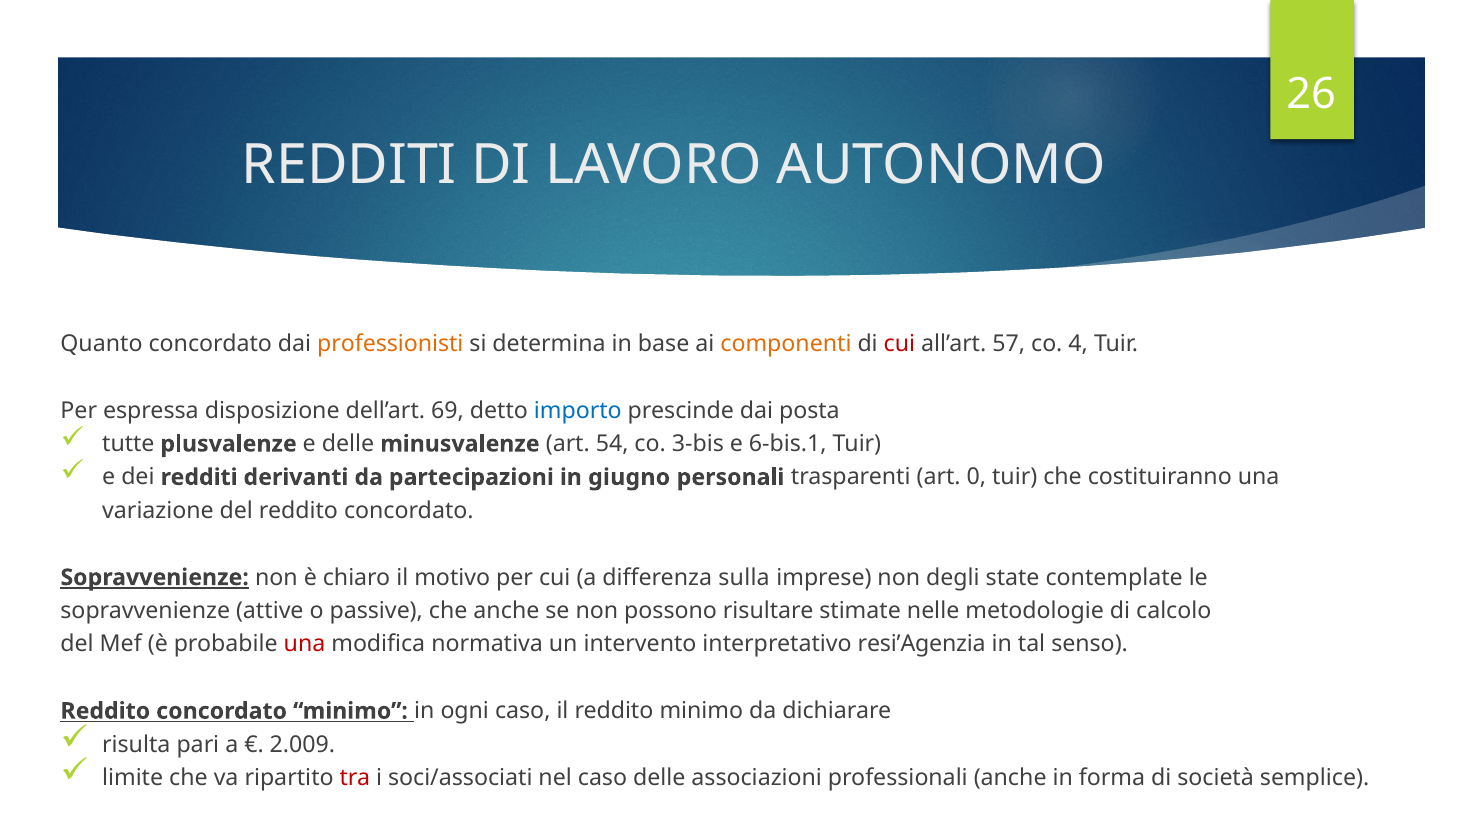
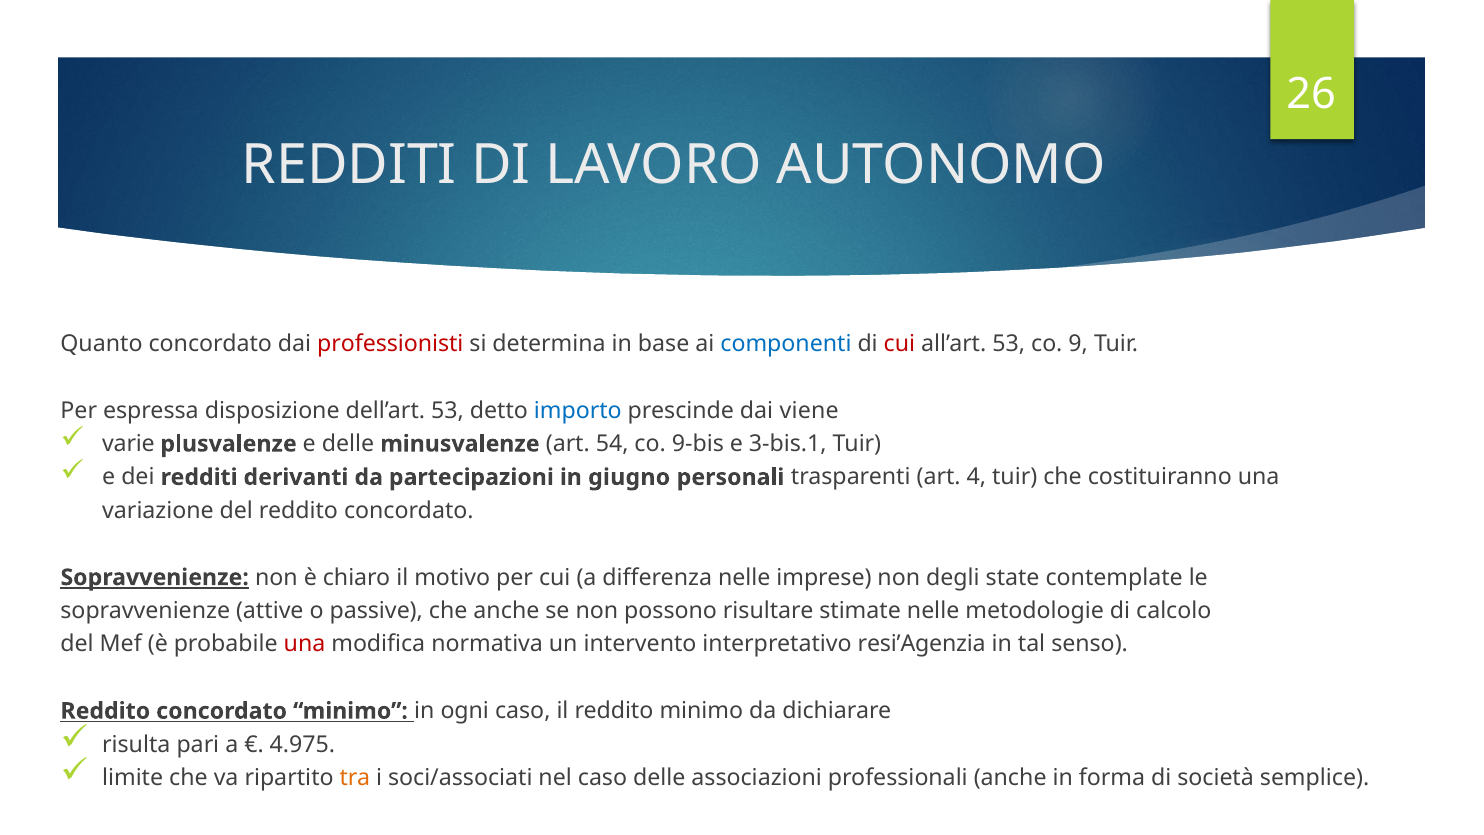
professionisti colour: orange -> red
componenti colour: orange -> blue
all’art 57: 57 -> 53
4: 4 -> 9
dell’art 69: 69 -> 53
posta: posta -> viene
tutte: tutte -> varie
3-bis: 3-bis -> 9-bis
6-bis.1: 6-bis.1 -> 3-bis.1
0: 0 -> 4
differenza sulla: sulla -> nelle
2.009: 2.009 -> 4.975
tra colour: red -> orange
